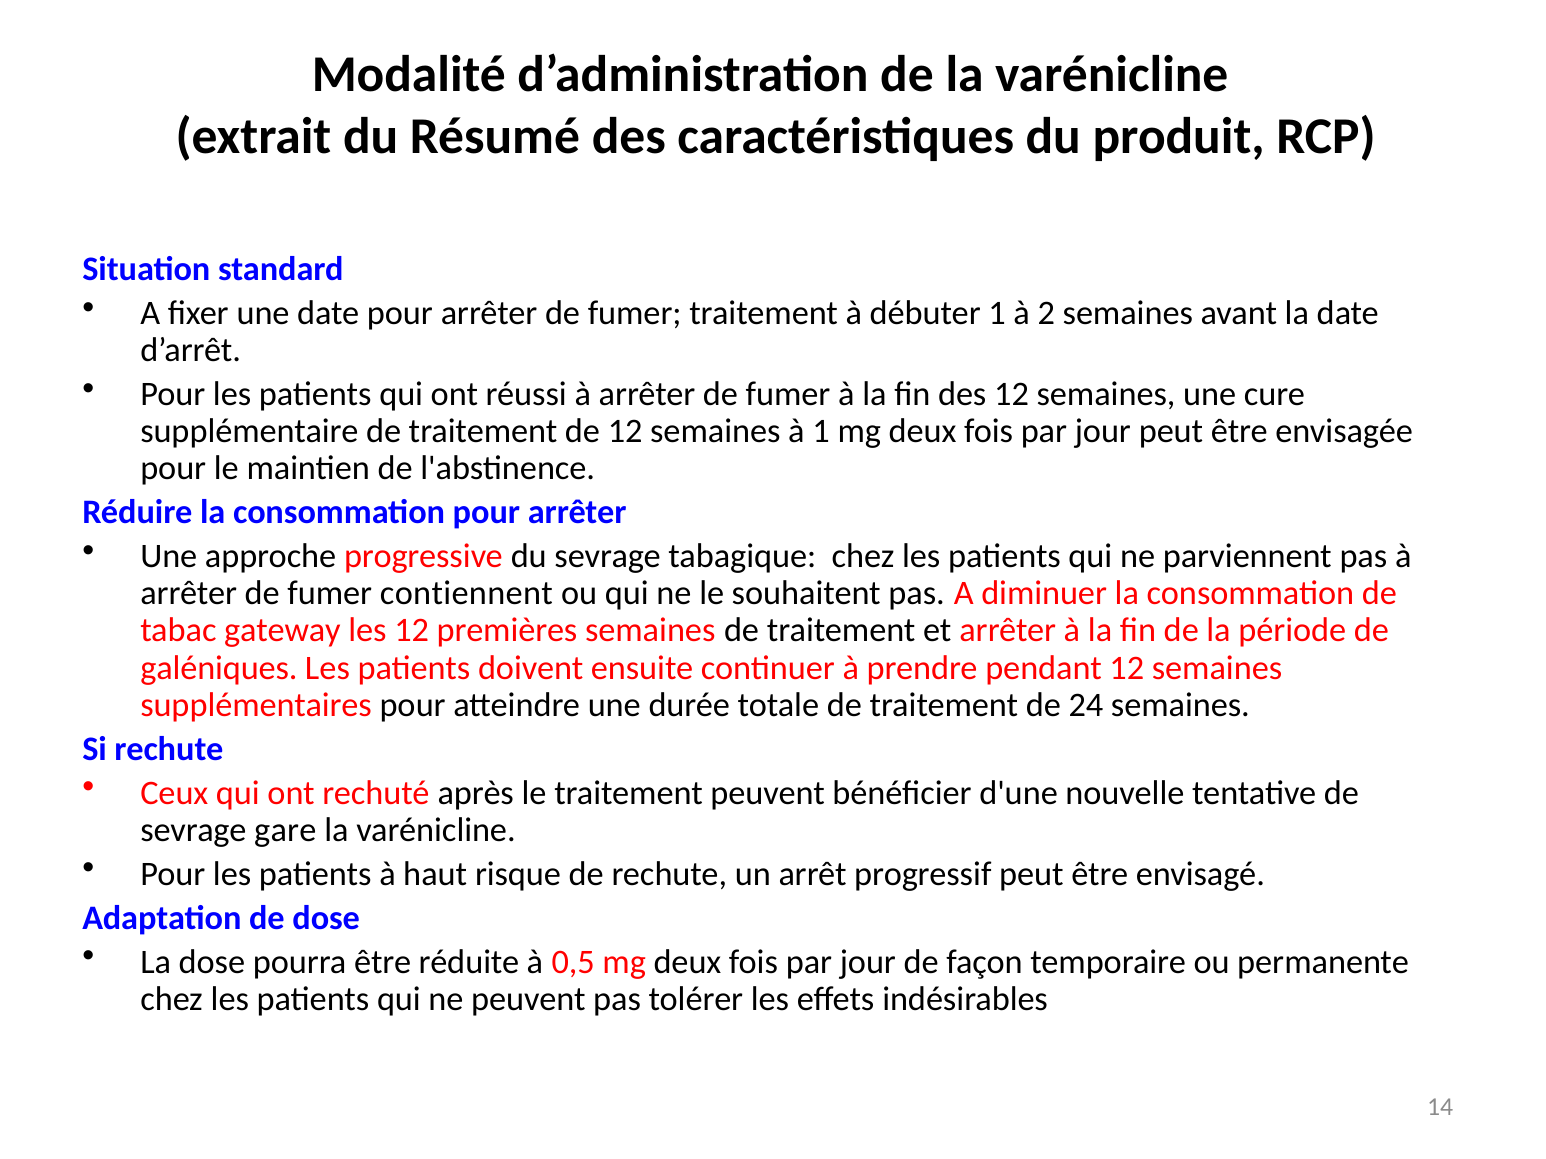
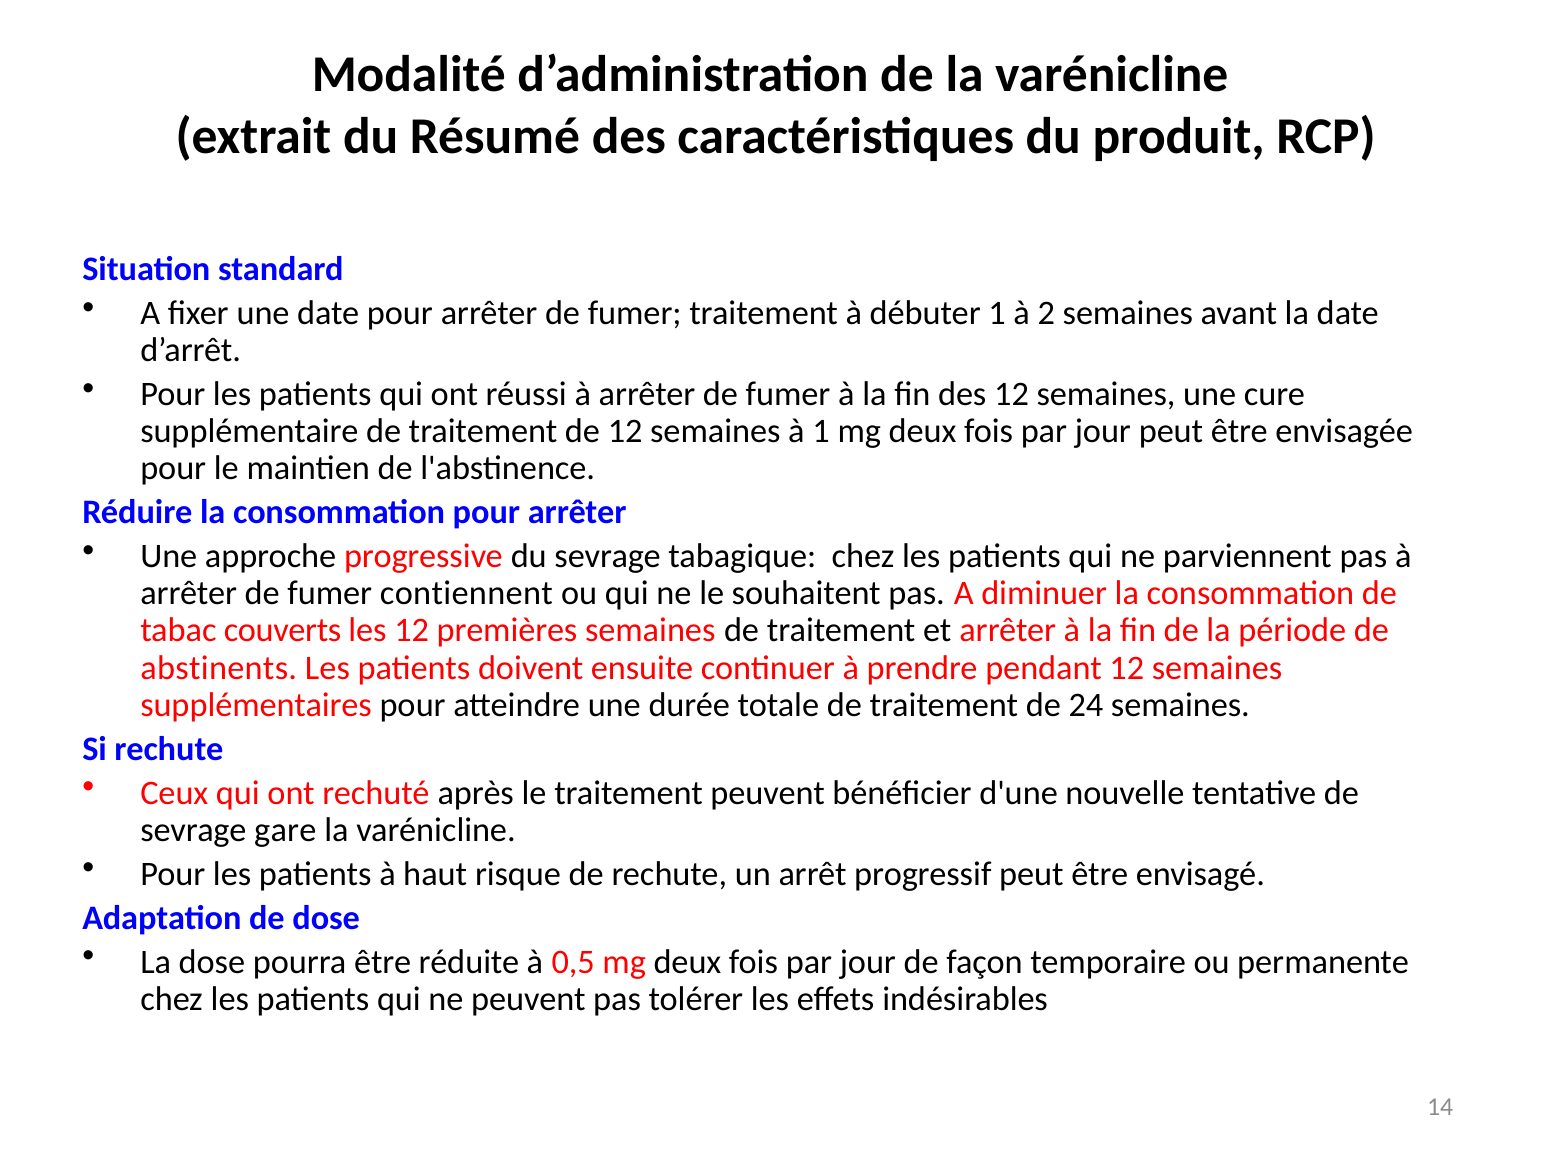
gateway: gateway -> couverts
galéniques: galéniques -> abstinents
